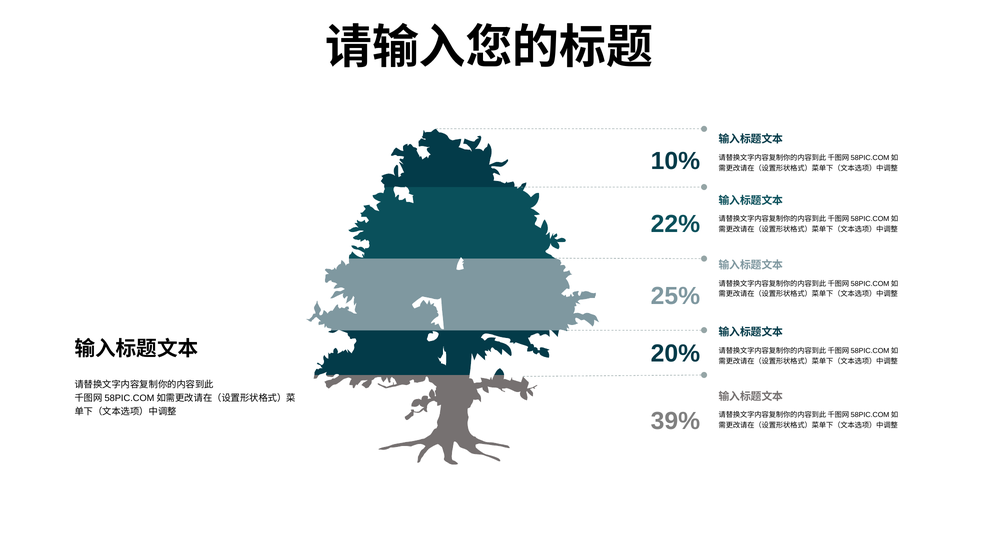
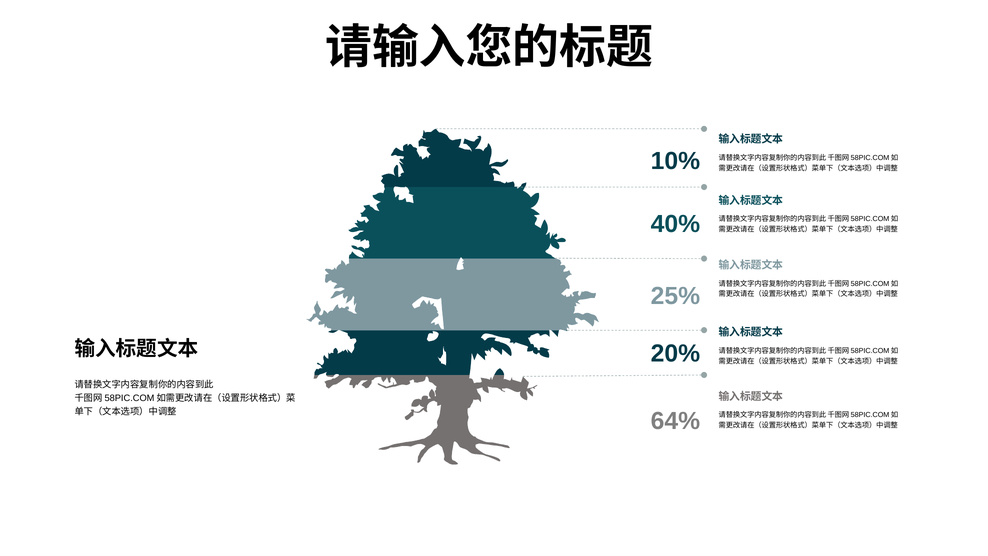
22%: 22% -> 40%
39%: 39% -> 64%
